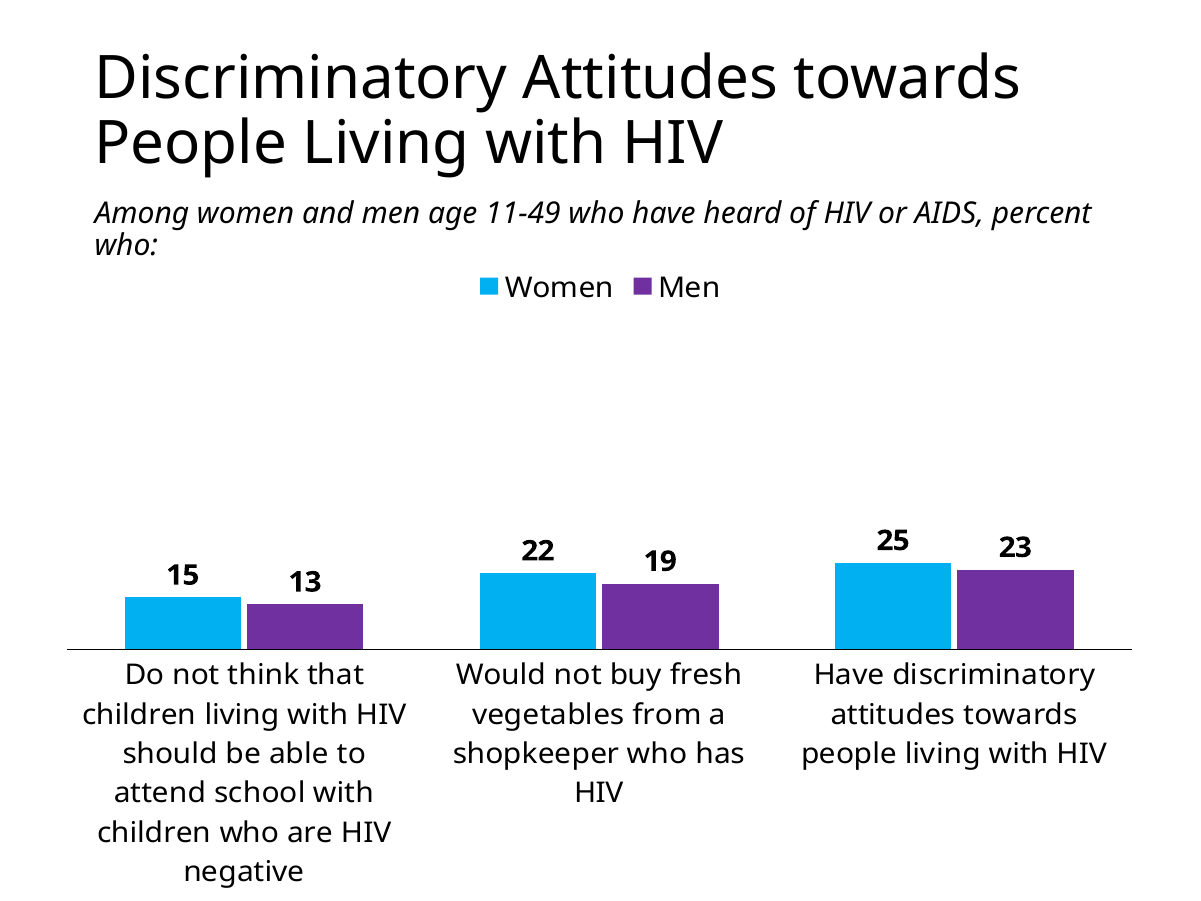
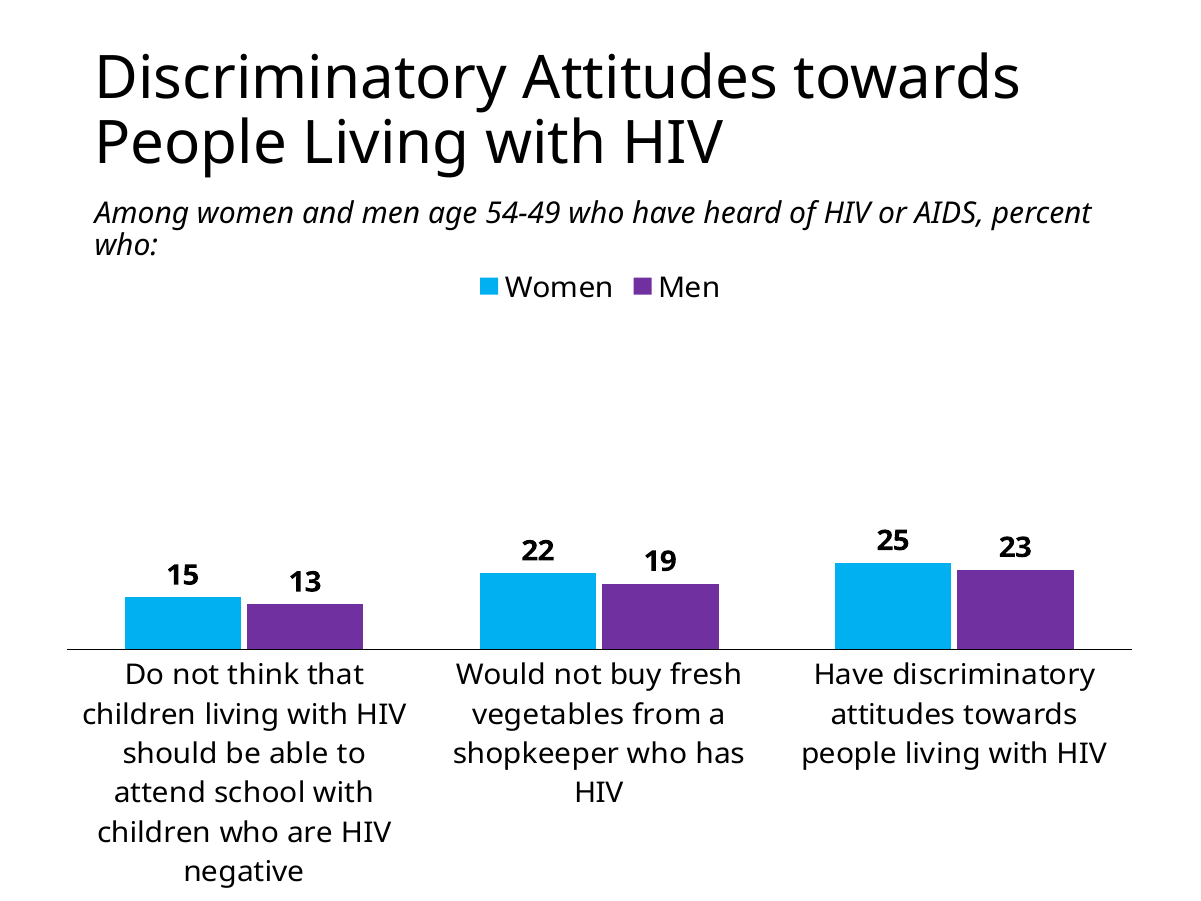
11-49: 11-49 -> 54-49
